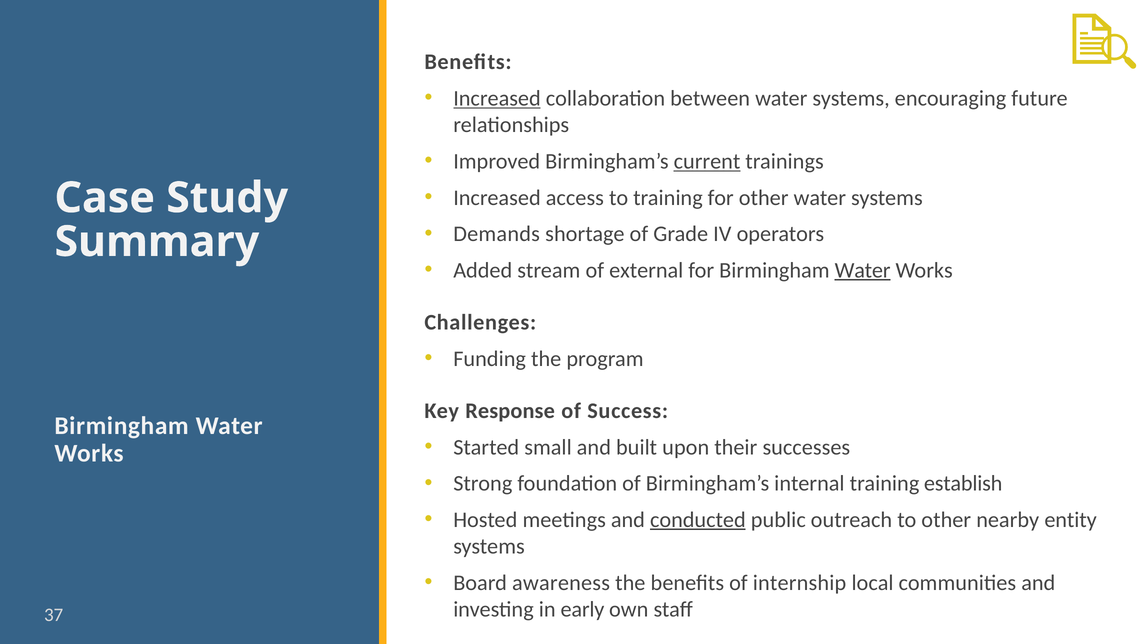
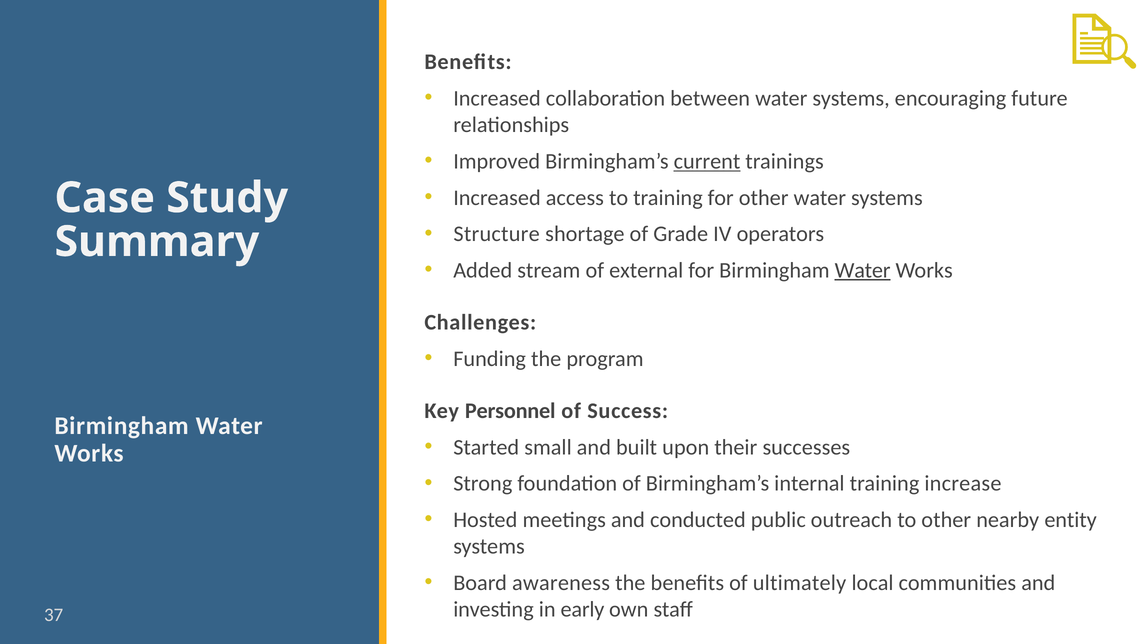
Increased at (497, 98) underline: present -> none
Demands: Demands -> Structure
Response: Response -> Personnel
establish: establish -> increase
conducted underline: present -> none
internship: internship -> ultimately
